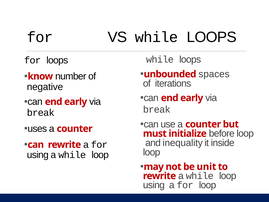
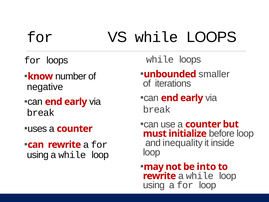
spaces: spaces -> smaller
unit: unit -> into
